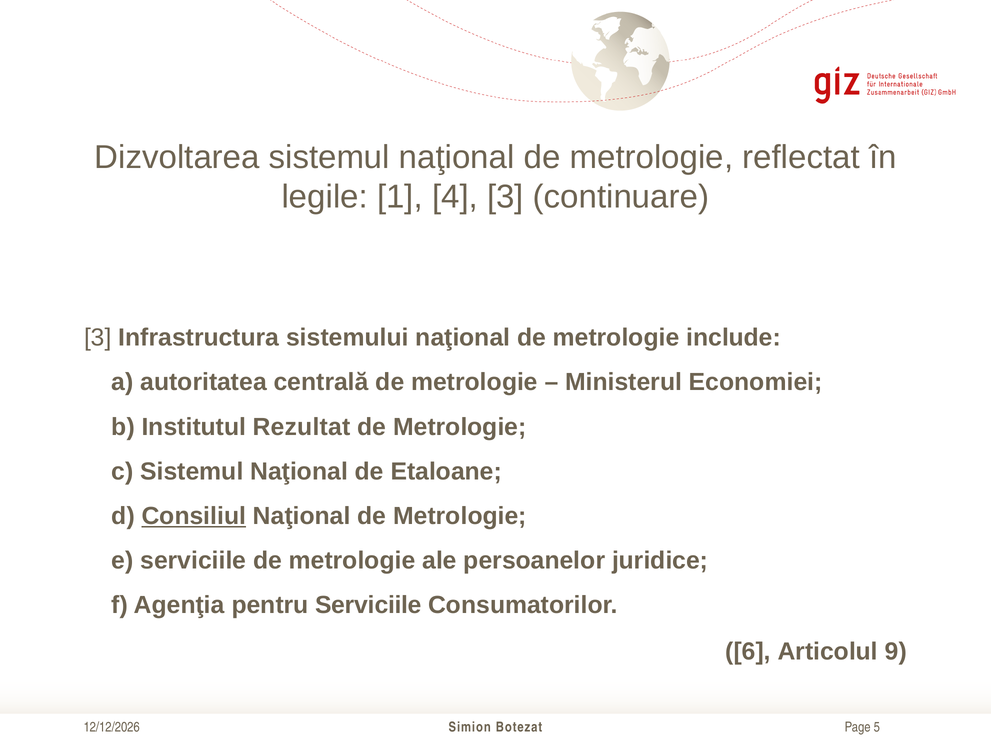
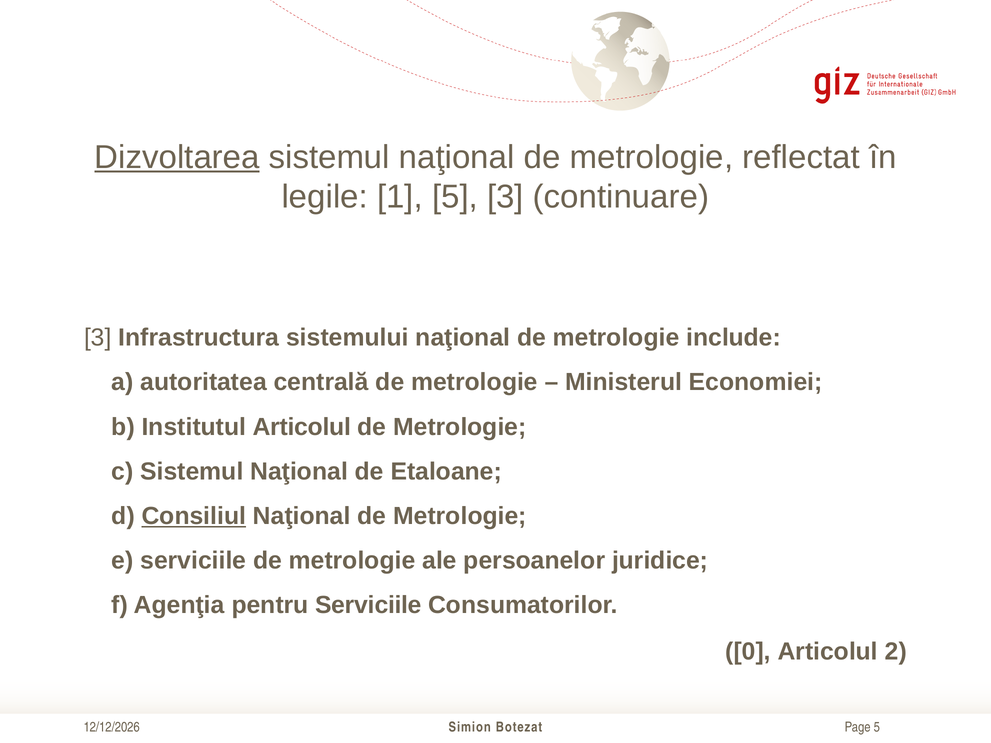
Dizvoltarea underline: none -> present
1 4: 4 -> 5
Institutul Rezultat: Rezultat -> Articolul
6: 6 -> 0
9: 9 -> 2
